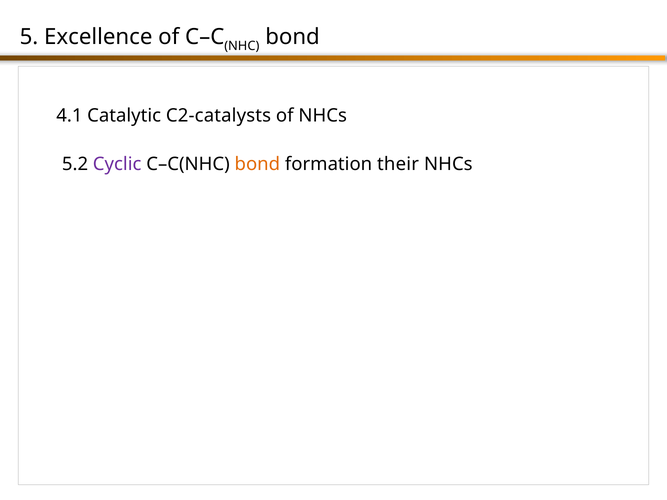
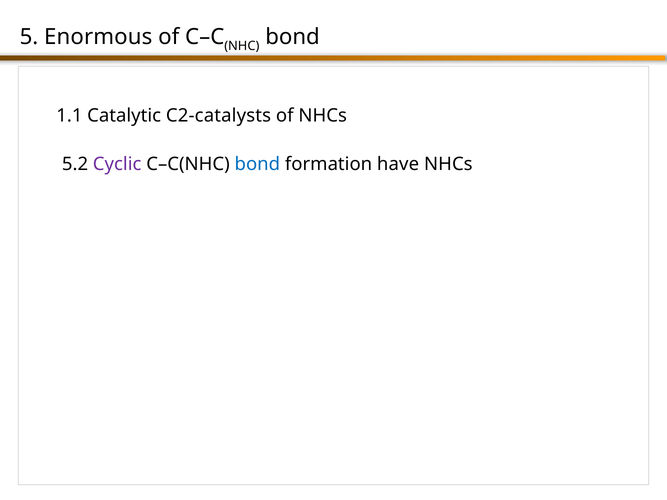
Excellence: Excellence -> Enormous
4.1: 4.1 -> 1.1
bond at (257, 164) colour: orange -> blue
their: their -> have
